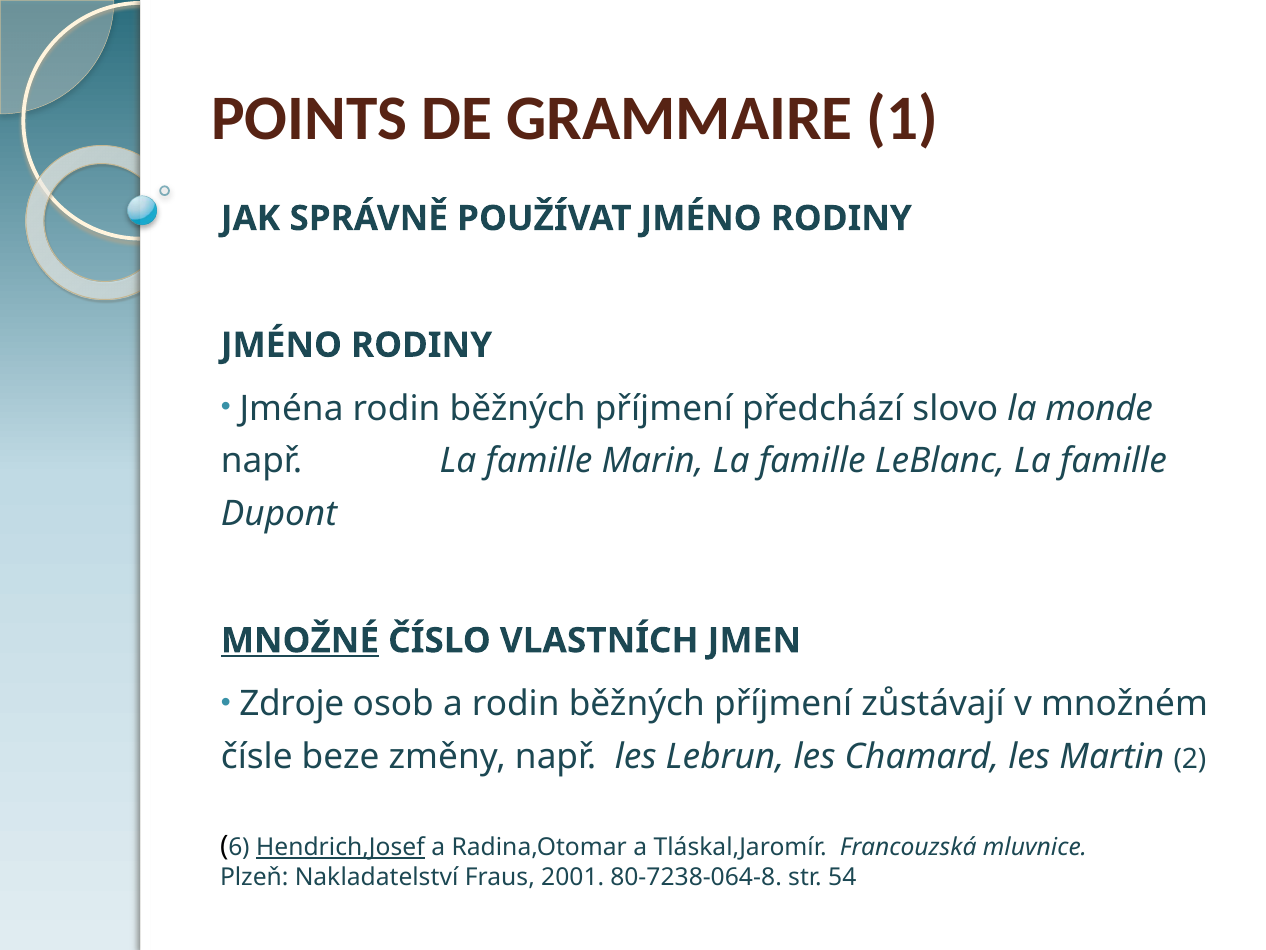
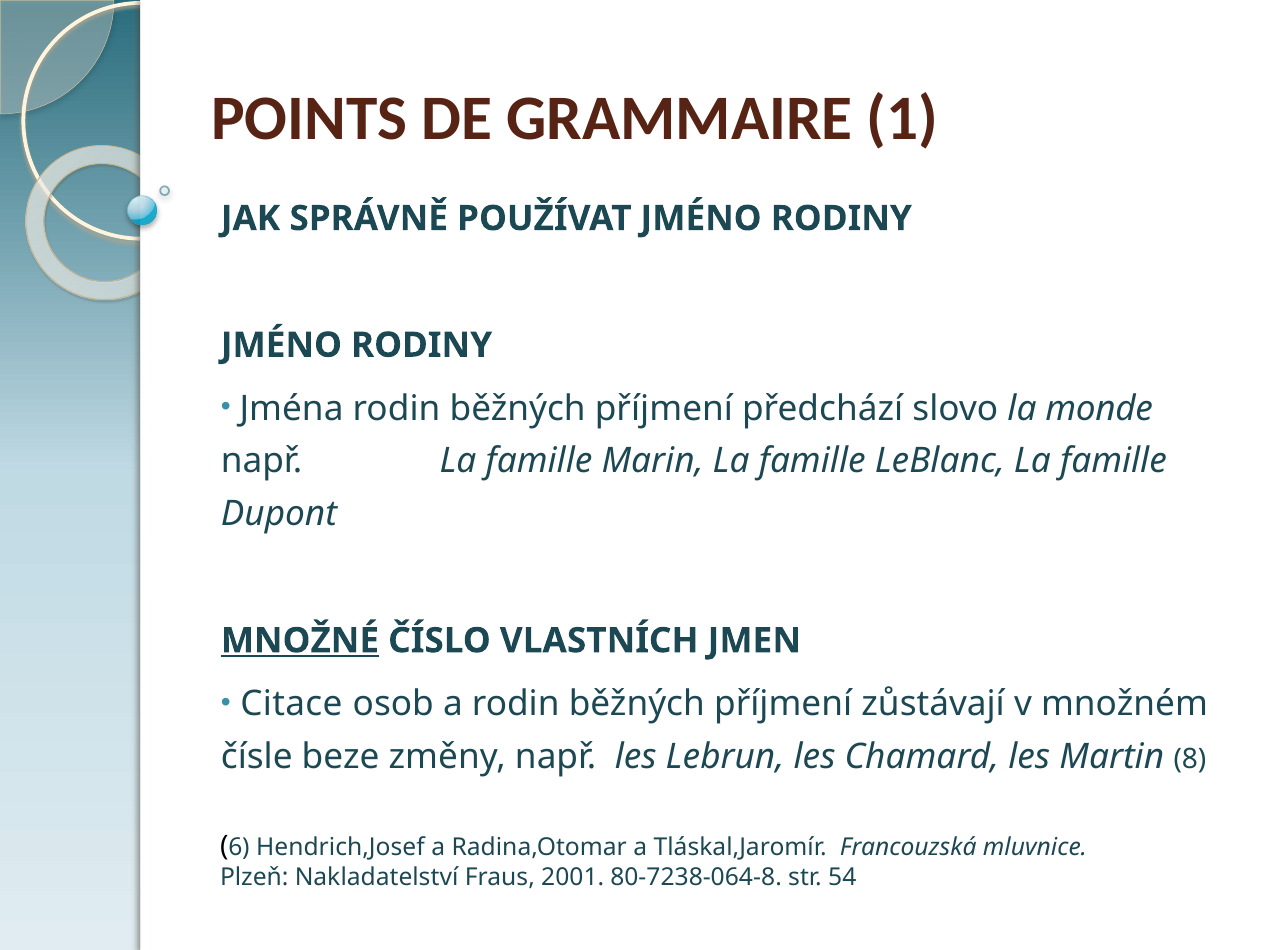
Zdroje: Zdroje -> Citace
2: 2 -> 8
Hendrich,Josef underline: present -> none
